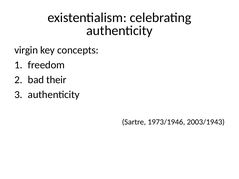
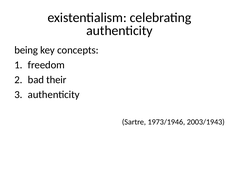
virgin: virgin -> being
